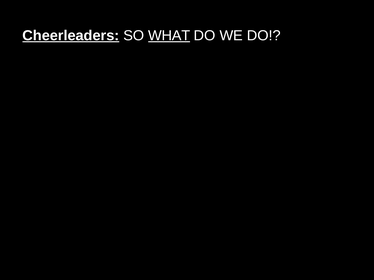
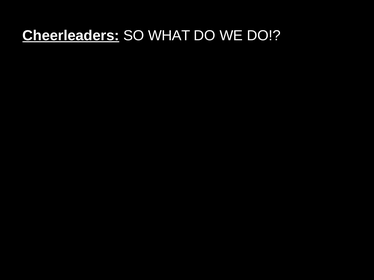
WHAT underline: present -> none
